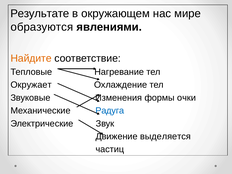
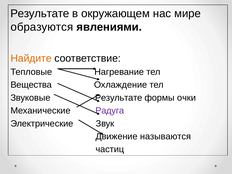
Окружает: Окружает -> Вещества
Звуковые Изменения: Изменения -> Результате
Радуга colour: blue -> purple
выделяется: выделяется -> называются
